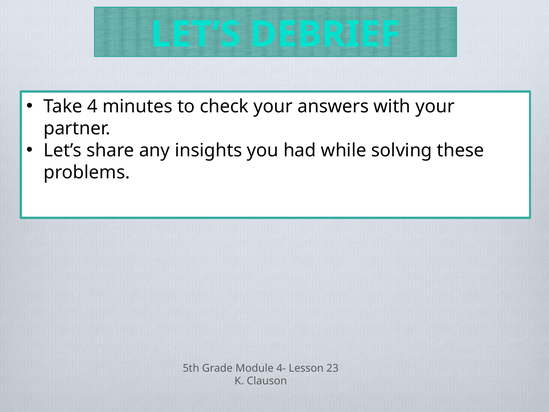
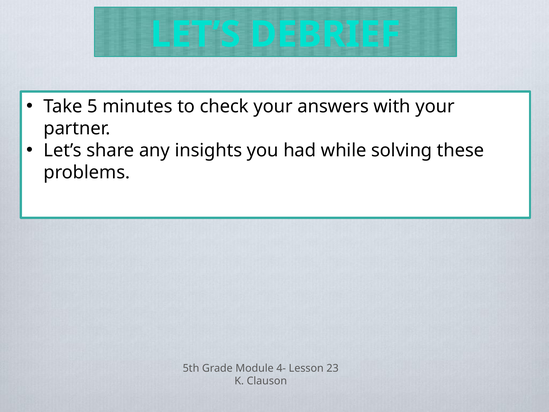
4: 4 -> 5
